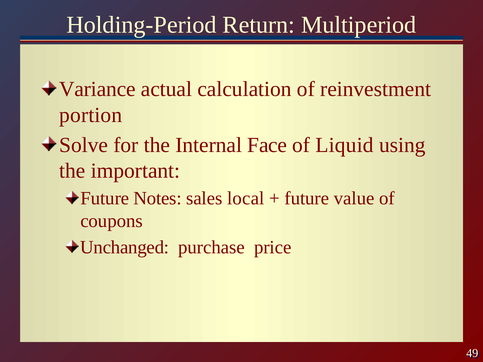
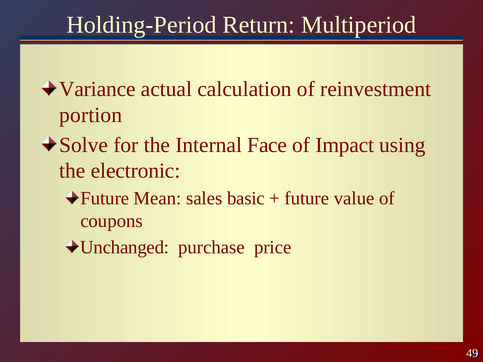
Liquid: Liquid -> Impact
important: important -> electronic
Notes: Notes -> Mean
local: local -> basic
